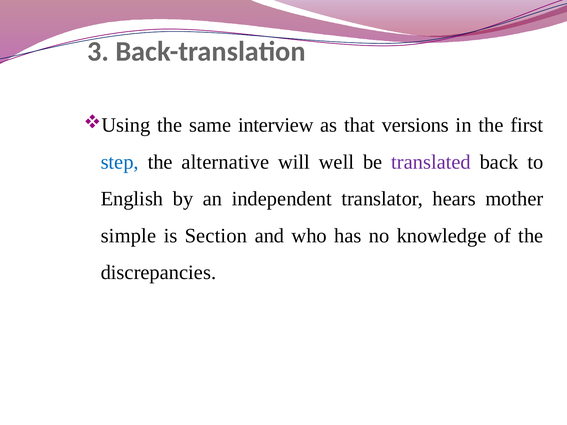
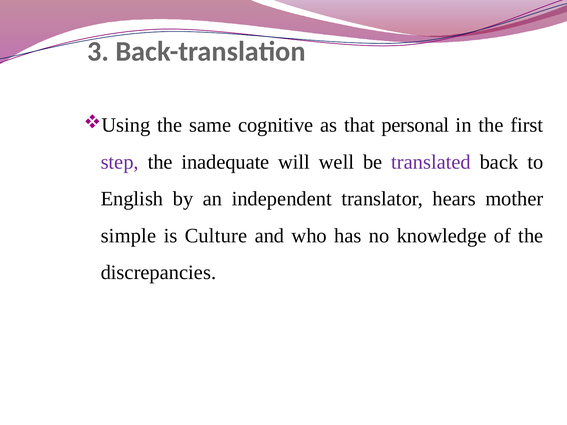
interview: interview -> cognitive
versions: versions -> personal
step colour: blue -> purple
alternative: alternative -> inadequate
Section: Section -> Culture
